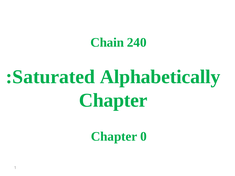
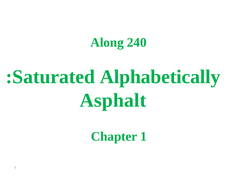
Chain: Chain -> Along
Chapter at (113, 100): Chapter -> Asphalt
Chapter 0: 0 -> 1
